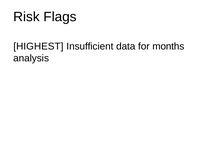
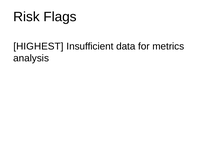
months: months -> metrics
